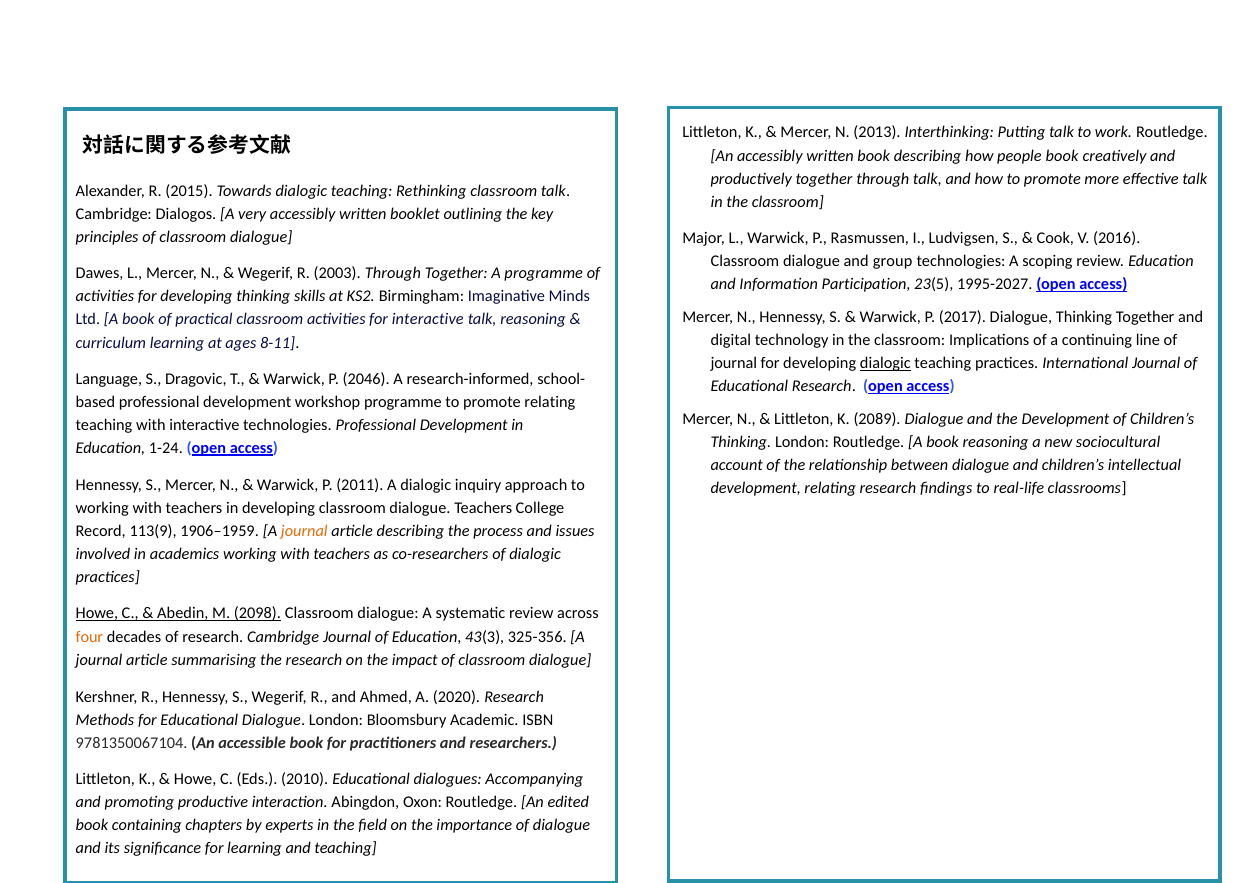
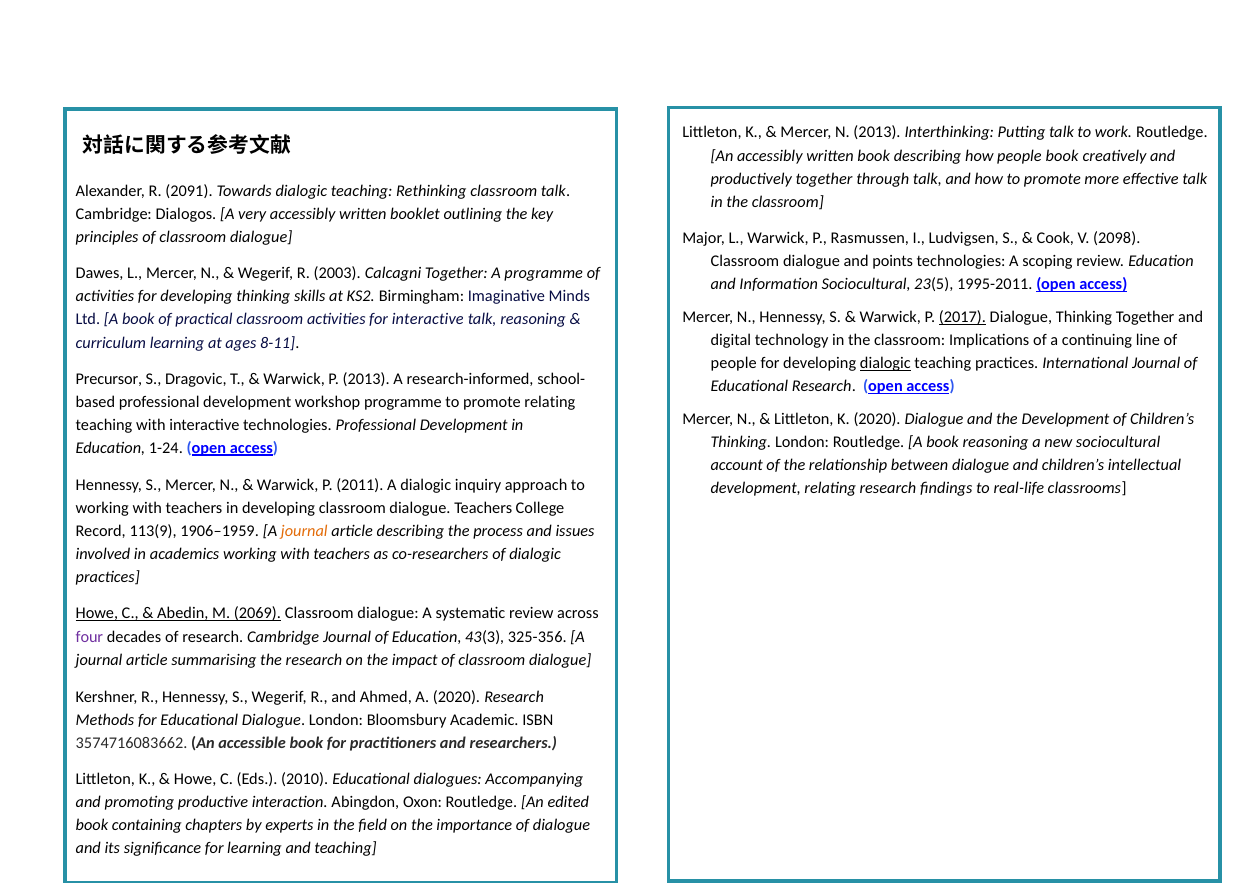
2015: 2015 -> 2091
2016: 2016 -> 2098
group: group -> points
2003 Through: Through -> Calcagni
Information Participation: Participation -> Sociocultural
1995-2027: 1995-2027 -> 1995-2011
2017 underline: none -> present
journal at (734, 363): journal -> people
Language: Language -> Precursor
P 2046: 2046 -> 2013
K 2089: 2089 -> 2020
2098: 2098 -> 2069
four colour: orange -> purple
9781350067104: 9781350067104 -> 3574716083662
